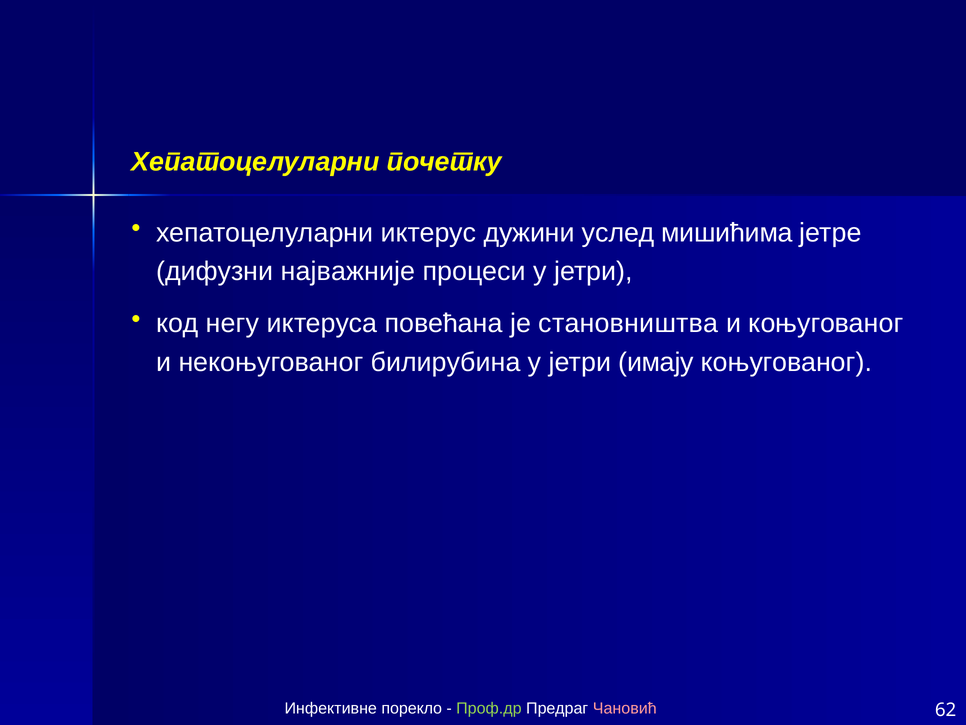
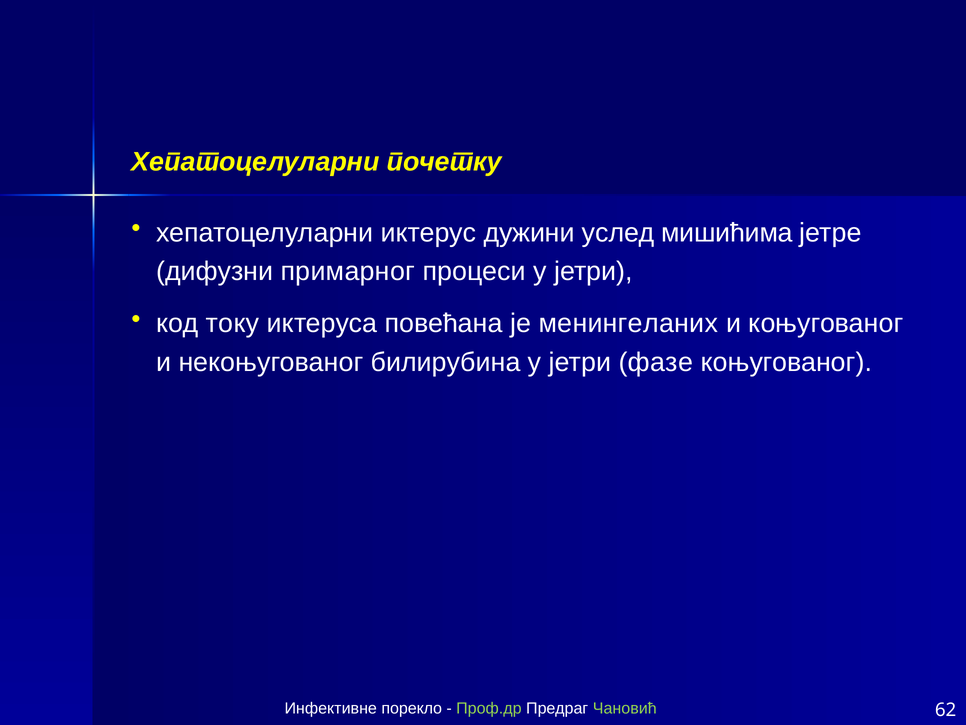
најважније: најважније -> примарног
негу: негу -> току
становништва: становништва -> менингеланих
имају: имају -> фазе
Чановић colour: pink -> light green
